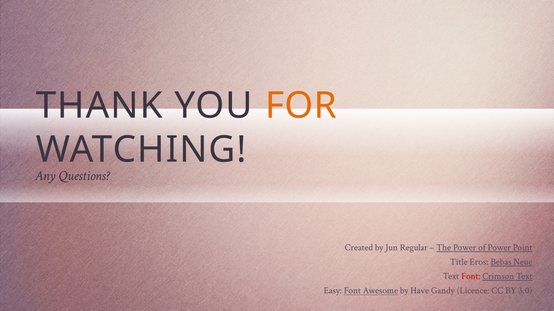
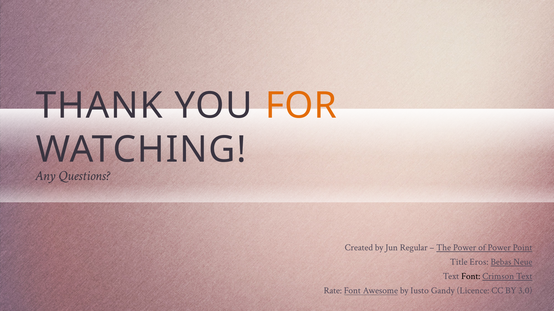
Font at (471, 277) colour: red -> black
Easy: Easy -> Rate
Have: Have -> Iusto
